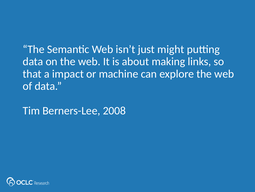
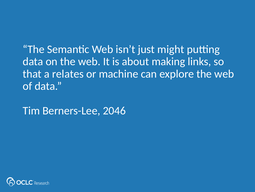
impact: impact -> relates
2008: 2008 -> 2046
